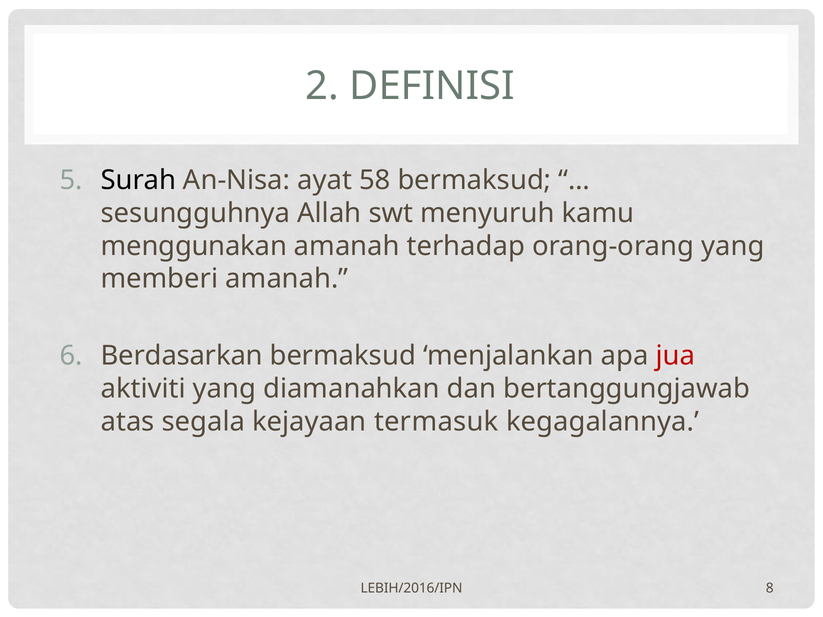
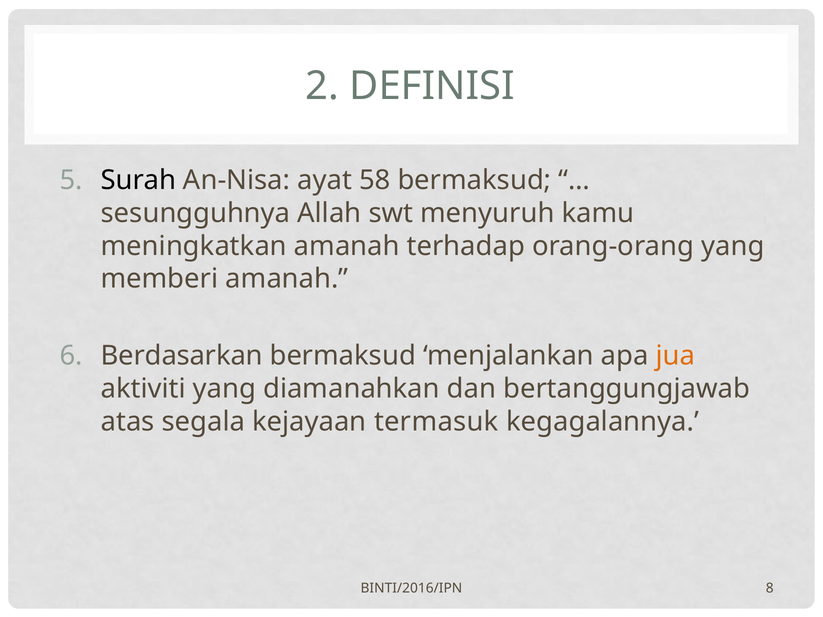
menggunakan: menggunakan -> meningkatkan
jua colour: red -> orange
LEBIH/2016/IPN: LEBIH/2016/IPN -> BINTI/2016/IPN
